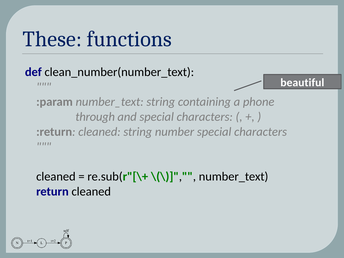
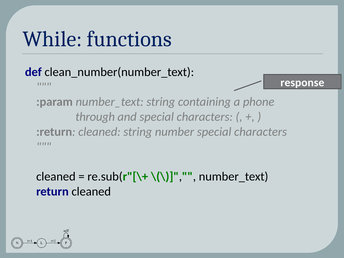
These: These -> While
beautiful: beautiful -> response
